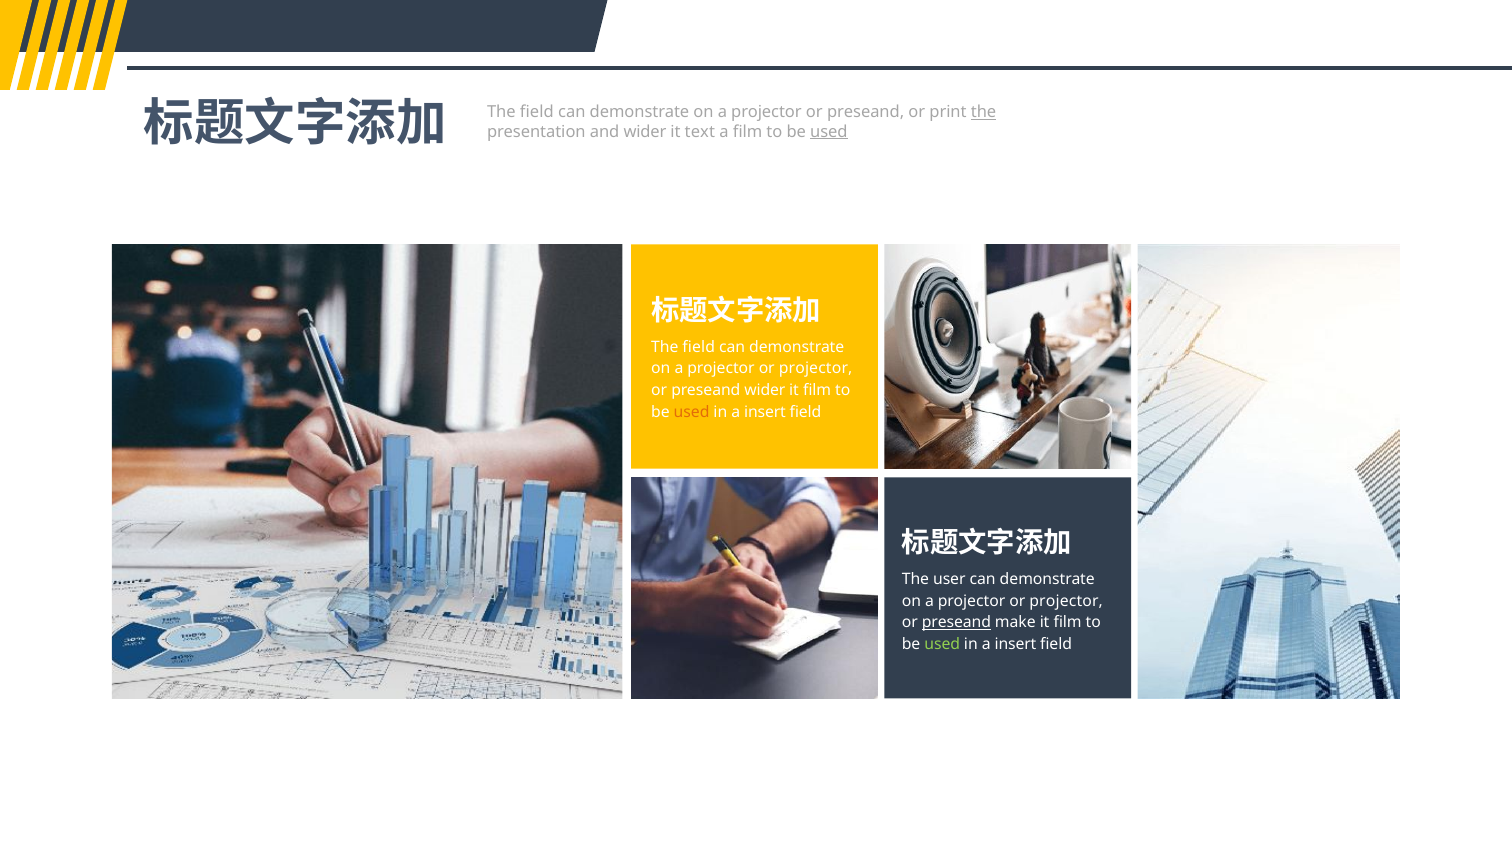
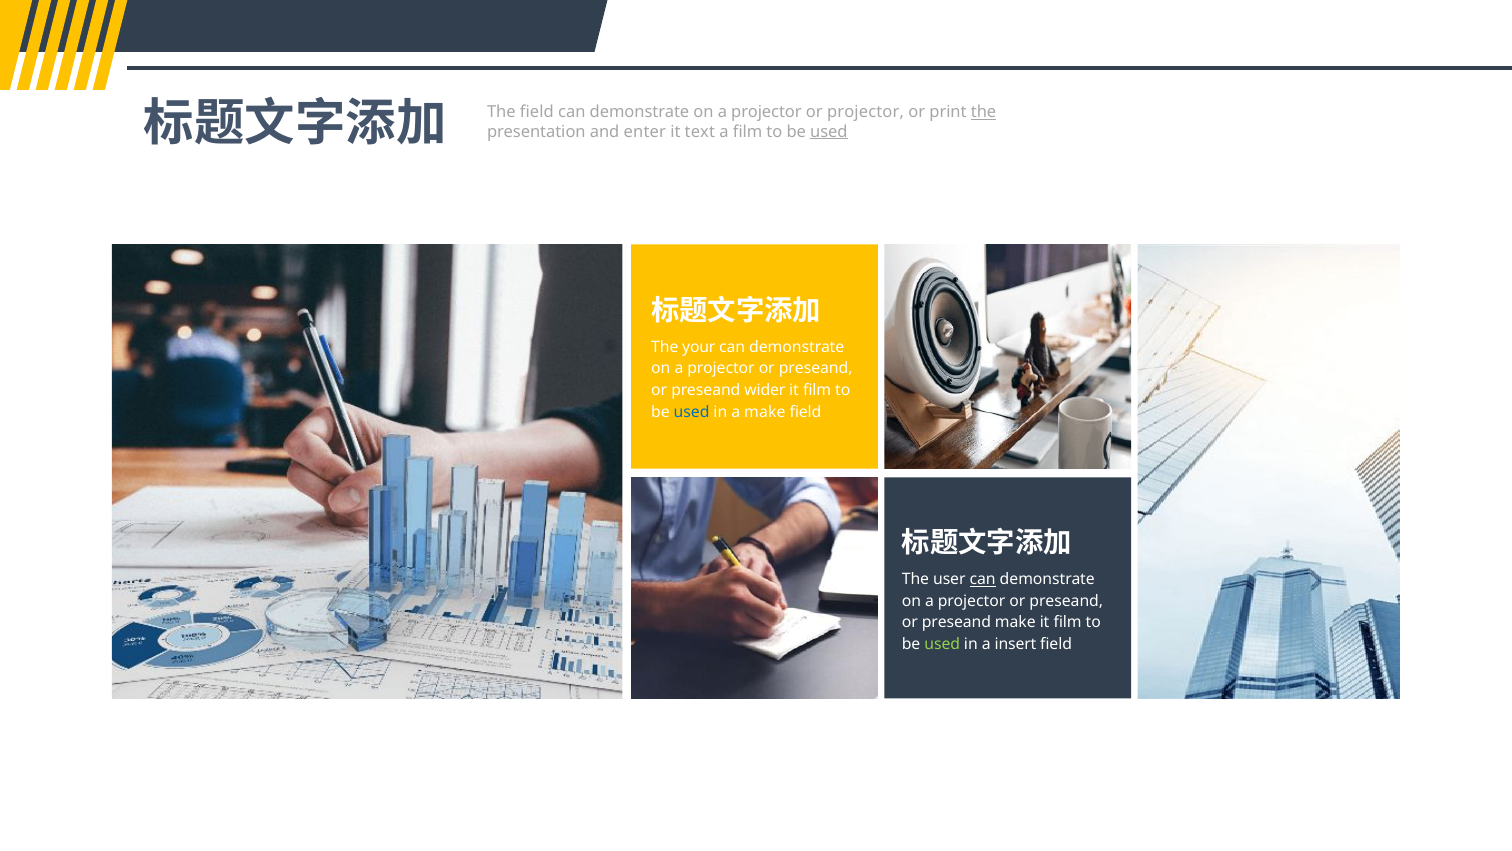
a projector or preseand: preseand -> projector
and wider: wider -> enter
field at (699, 347): field -> your
projector at (816, 368): projector -> preseand
used at (692, 412) colour: orange -> blue
insert at (765, 412): insert -> make
can at (983, 579) underline: none -> present
projector at (1066, 601): projector -> preseand
preseand at (956, 622) underline: present -> none
